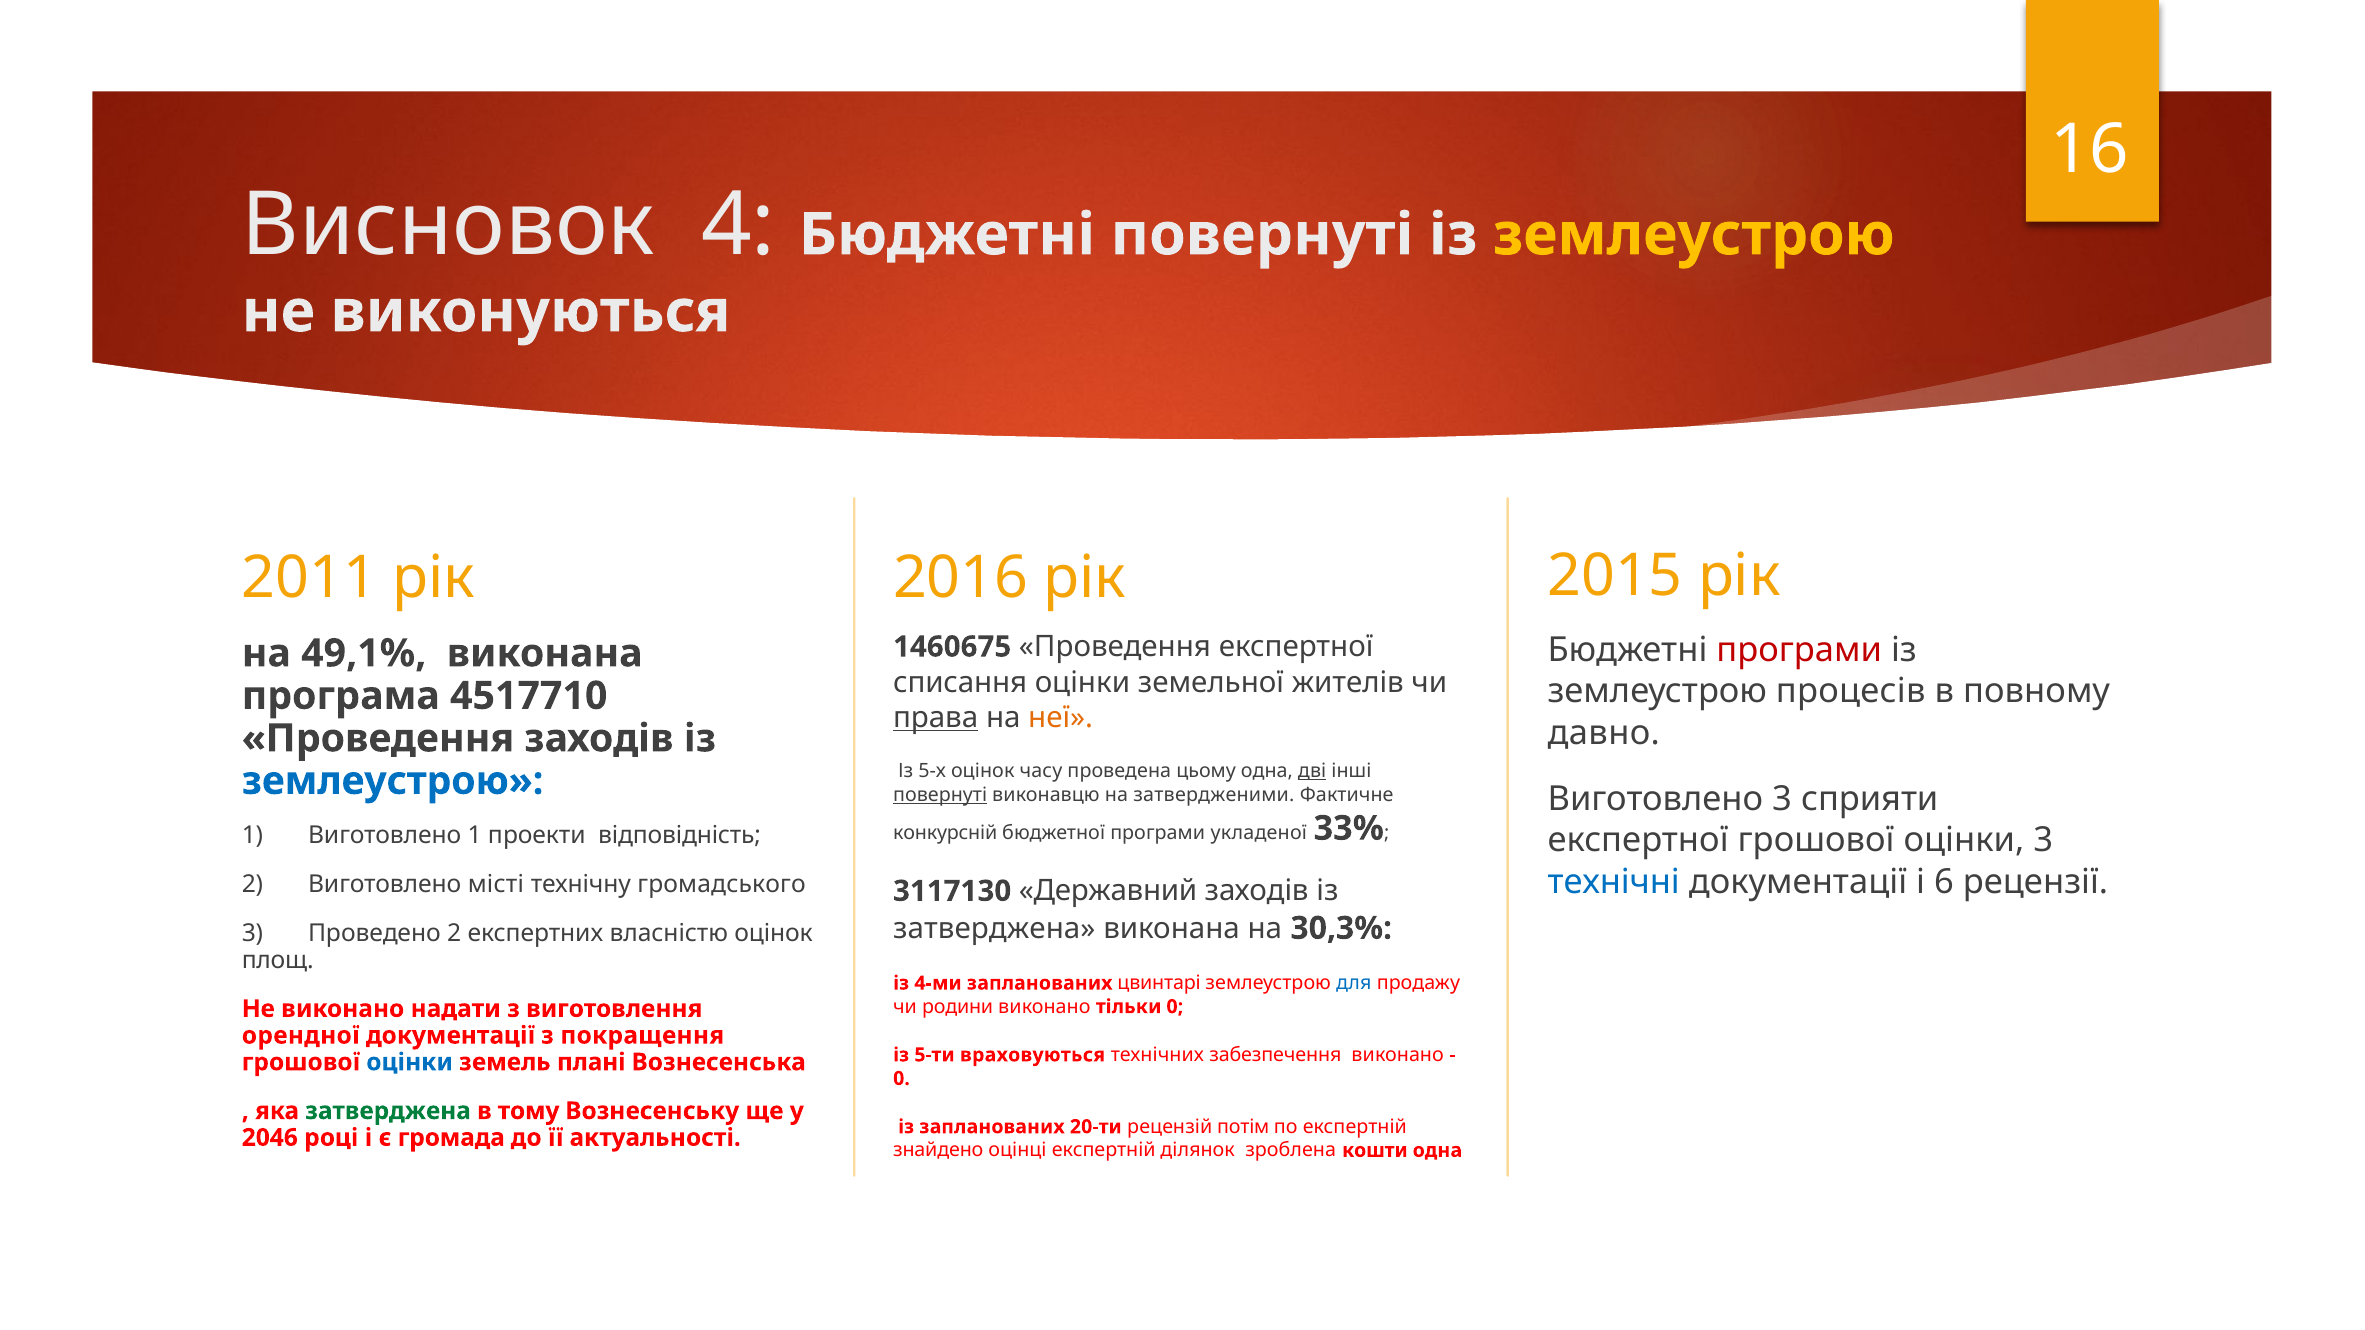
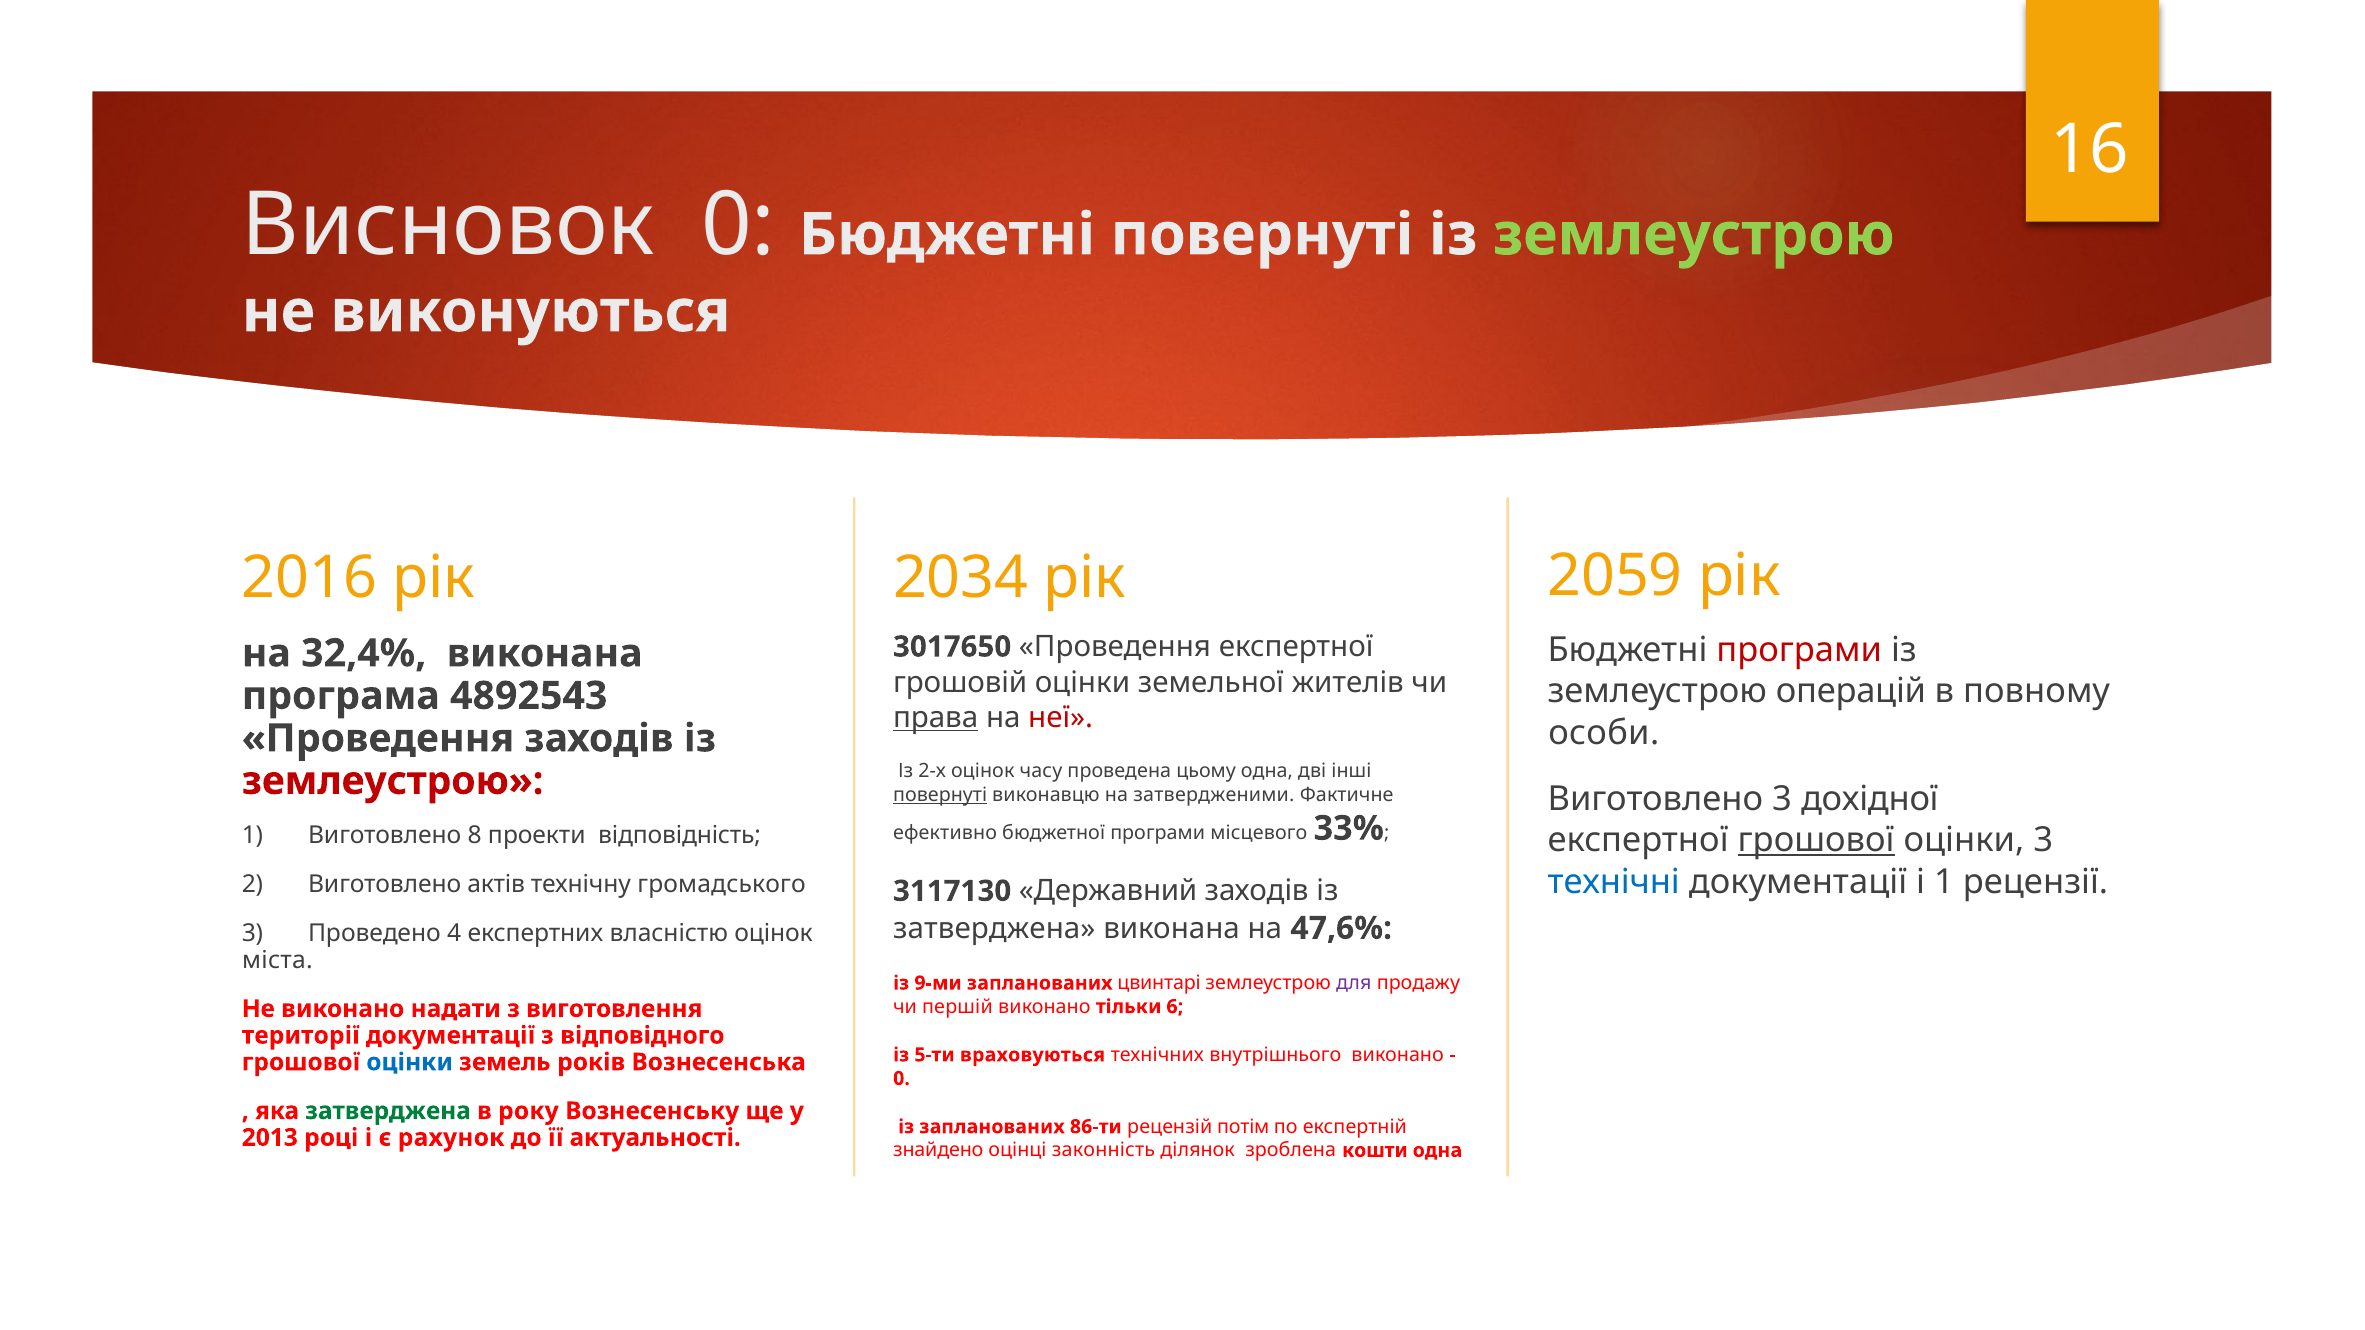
Висновок 4: 4 -> 0
землеустрою at (1694, 235) colour: yellow -> light green
2015: 2015 -> 2059
2011: 2011 -> 2016
2016: 2016 -> 2034
1460675: 1460675 -> 3017650
49,1%: 49,1% -> 32,4%
списання: списання -> грошовій
процесів: процесів -> операцій
4517710: 4517710 -> 4892543
неї colour: orange -> red
давно: давно -> особи
5-х: 5-х -> 2-х
дві underline: present -> none
землеустрою at (393, 781) colour: blue -> red
сприяти: сприяти -> дохідної
конкурсній: конкурсній -> ефективно
укладеної: укладеної -> місцевого
Виготовлено 1: 1 -> 8
грошової at (1816, 841) underline: none -> present
і 6: 6 -> 1
місті: місті -> актів
30,3%: 30,3% -> 47,6%
Проведено 2: 2 -> 4
площ: площ -> міста
4-ми: 4-ми -> 9-ми
для colour: blue -> purple
родини: родини -> першій
тільки 0: 0 -> 6
орендної: орендної -> території
покращення: покращення -> відповідного
забезпечення: забезпечення -> внутрішнього
плані: плані -> років
тому: тому -> року
20-ти: 20-ти -> 86-ти
2046: 2046 -> 2013
громада: громада -> рахунок
оцінці експертній: експертній -> законність
